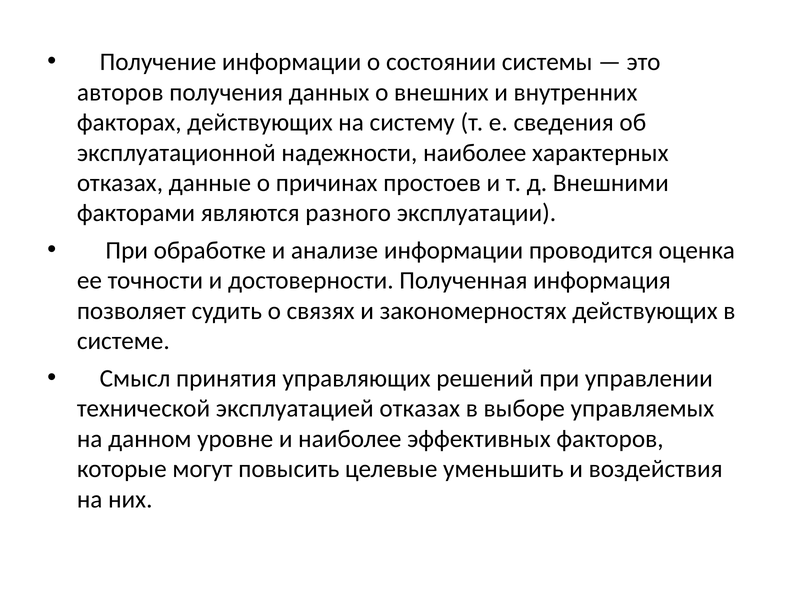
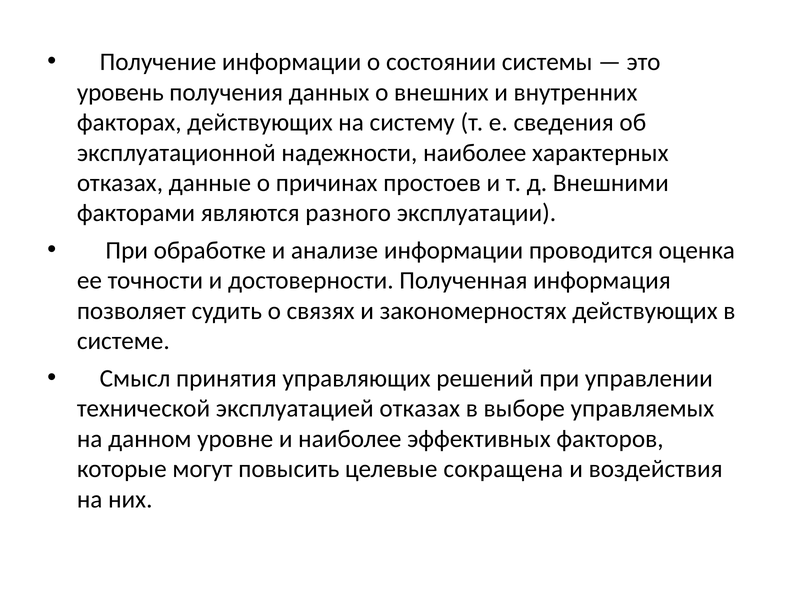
авторов: авторов -> уровень
уменьшить: уменьшить -> сокращена
